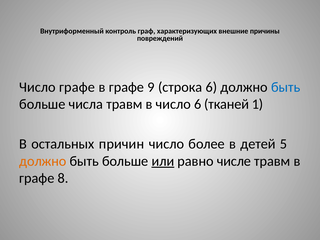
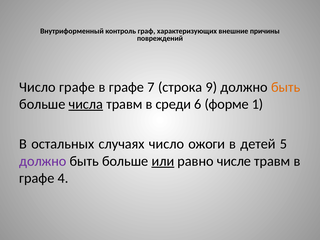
9: 9 -> 7
строка 6: 6 -> 9
быть at (286, 87) colour: blue -> orange
числа underline: none -> present
в число: число -> среди
тканей: тканей -> форме
причин: причин -> случаях
более: более -> ожоги
должно at (43, 161) colour: orange -> purple
8: 8 -> 4
